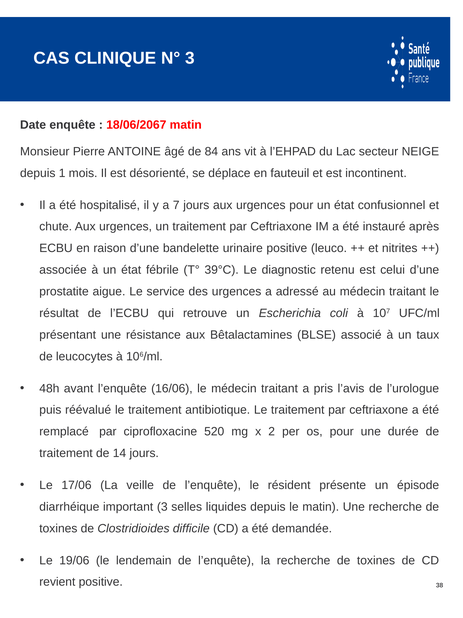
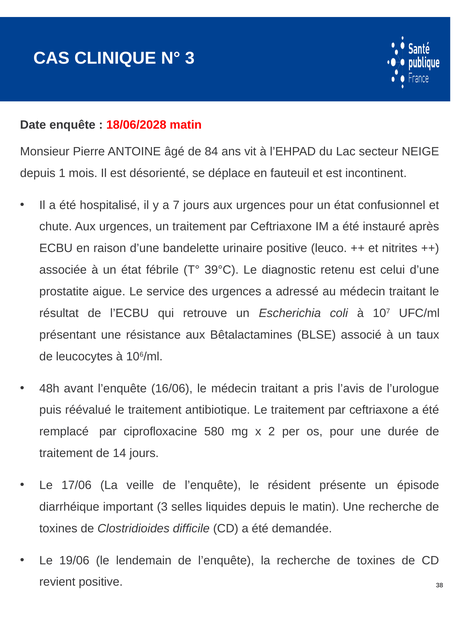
18/06/2067: 18/06/2067 -> 18/06/2028
520: 520 -> 580
